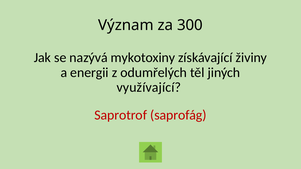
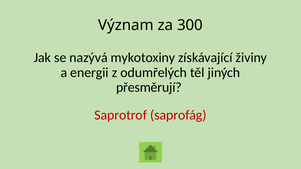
využívající: využívající -> přesměrují
